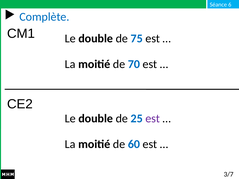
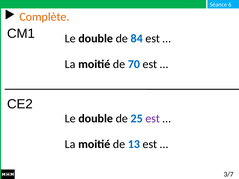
Complète colour: blue -> orange
75: 75 -> 84
60: 60 -> 13
